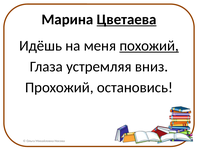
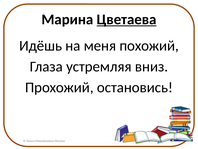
похожий underline: present -> none
